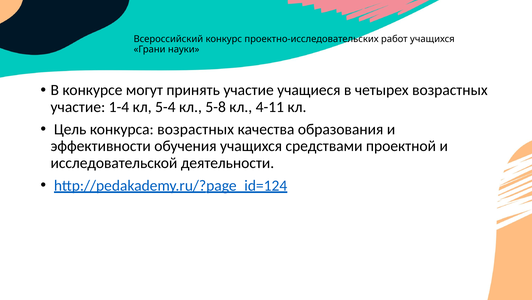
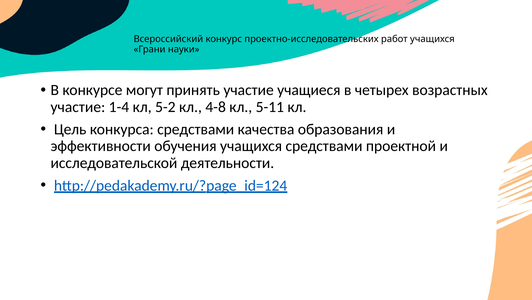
5-4: 5-4 -> 5-2
5-8: 5-8 -> 4-8
4-11: 4-11 -> 5-11
конкурса возрастных: возрастных -> средствами
